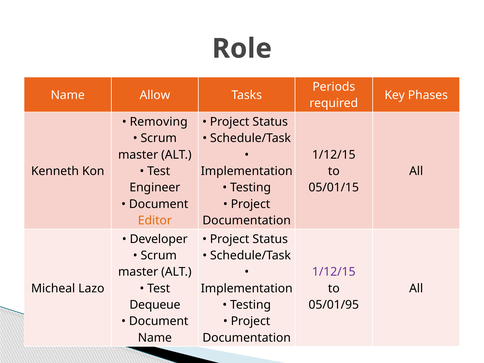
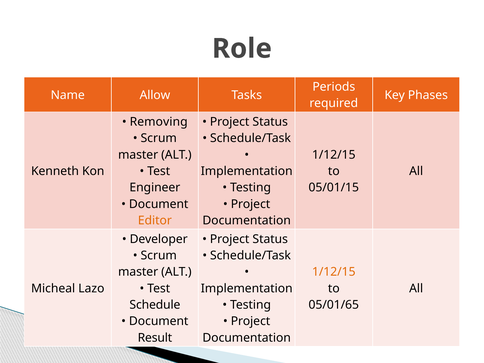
1/12/15 at (334, 272) colour: purple -> orange
Dequeue: Dequeue -> Schedule
05/01/95: 05/01/95 -> 05/01/65
Name at (155, 338): Name -> Result
